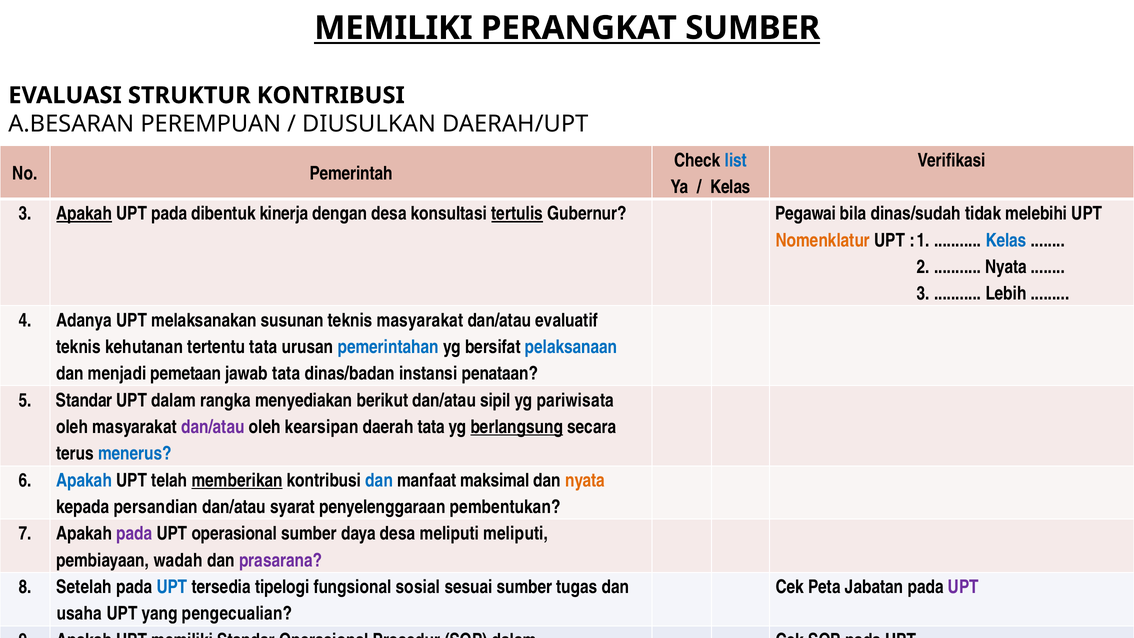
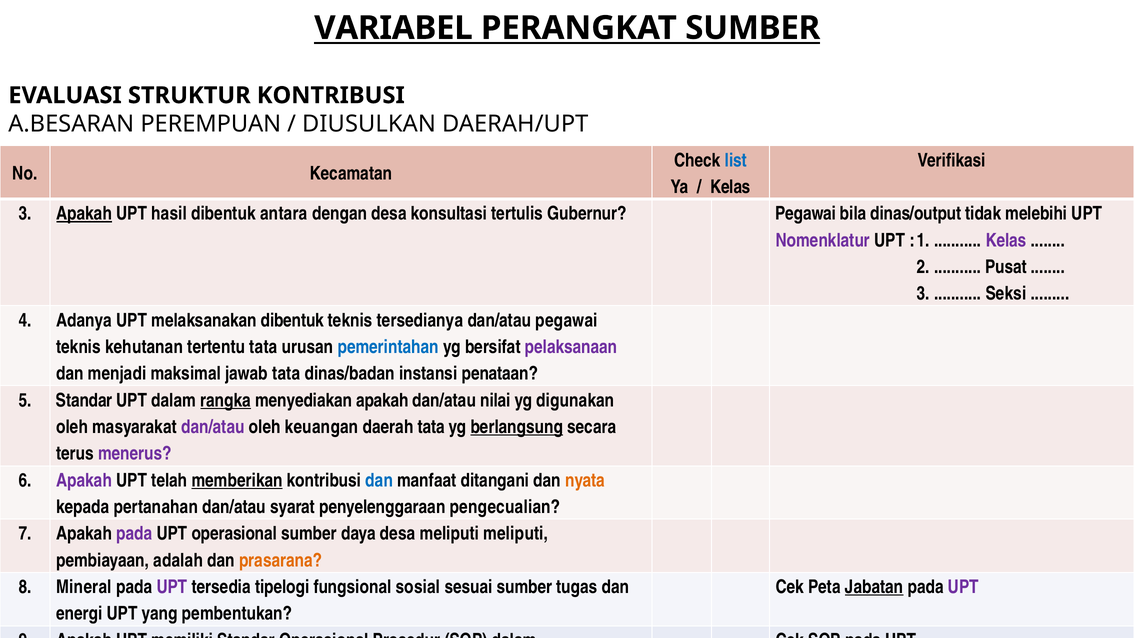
MEMILIKI at (393, 28): MEMILIKI -> VARIABEL
Pemerintah: Pemerintah -> Kecamatan
UPT pada: pada -> hasil
kinerja: kinerja -> antara
tertulis underline: present -> none
dinas/sudah: dinas/sudah -> dinas/output
Nomenklatur colour: orange -> purple
Kelas at (1006, 240) colour: blue -> purple
Nyata at (1006, 267): Nyata -> Pusat
Lebih: Lebih -> Seksi
melaksanakan susunan: susunan -> dibentuk
teknis masyarakat: masyarakat -> tersedianya
dan/atau evaluatif: evaluatif -> pegawai
pelaksanaan colour: blue -> purple
pemetaan: pemetaan -> maksimal
rangka underline: none -> present
menyediakan berikut: berikut -> apakah
sipil: sipil -> nilai
pariwisata: pariwisata -> digunakan
kearsipan: kearsipan -> keuangan
menerus colour: blue -> purple
Apakah at (84, 480) colour: blue -> purple
maksimal: maksimal -> ditangani
persandian: persandian -> pertanahan
pembentukan: pembentukan -> pengecualian
wadah: wadah -> adalah
prasarana colour: purple -> orange
Setelah: Setelah -> Mineral
UPT at (172, 587) colour: blue -> purple
Jabatan underline: none -> present
usaha: usaha -> energi
pengecualian: pengecualian -> pembentukan
